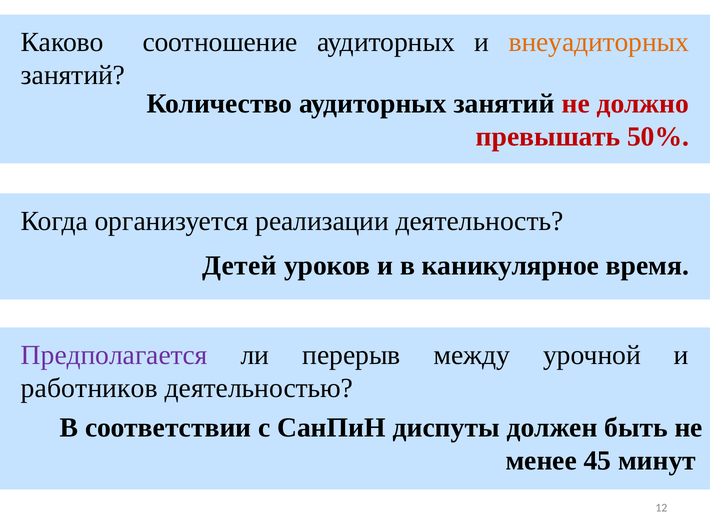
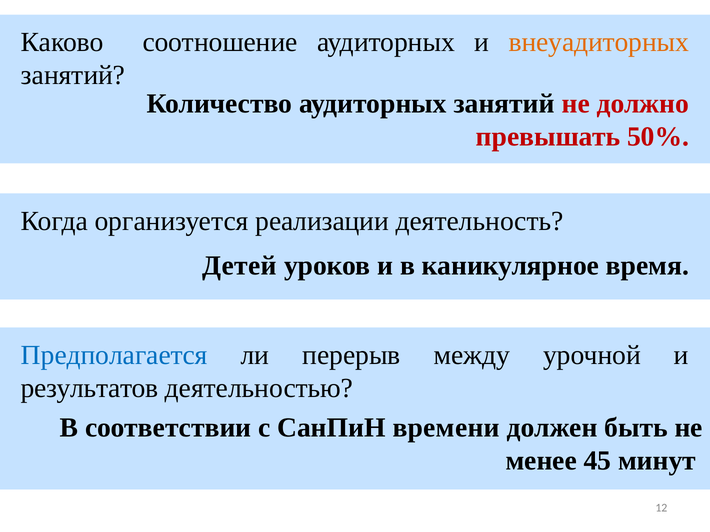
Предполагается colour: purple -> blue
работников: работников -> результатов
диспуты: диспуты -> времени
